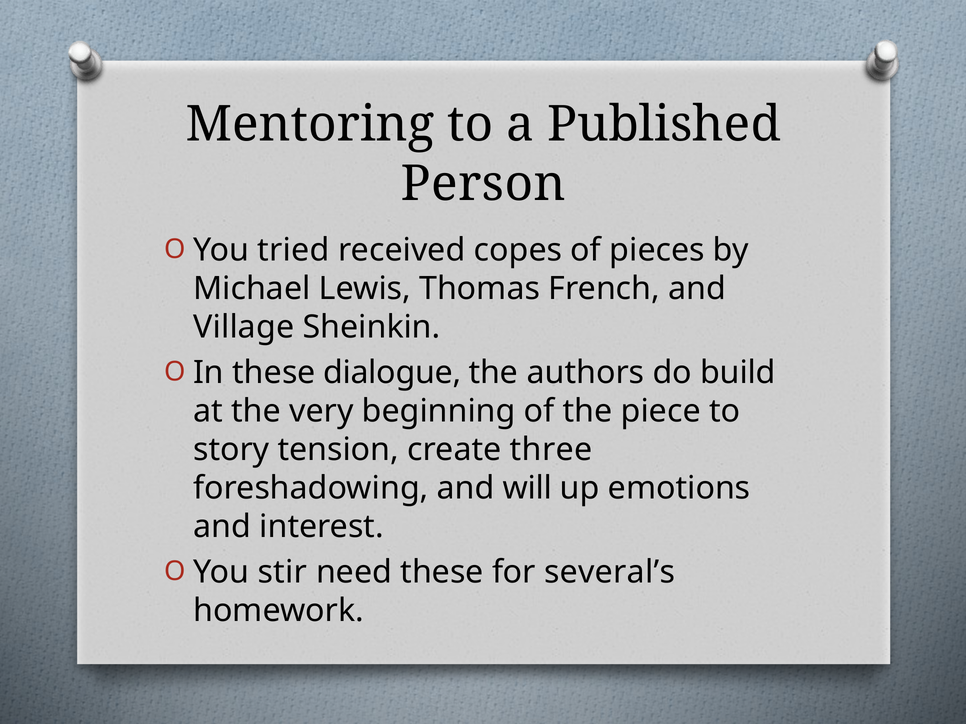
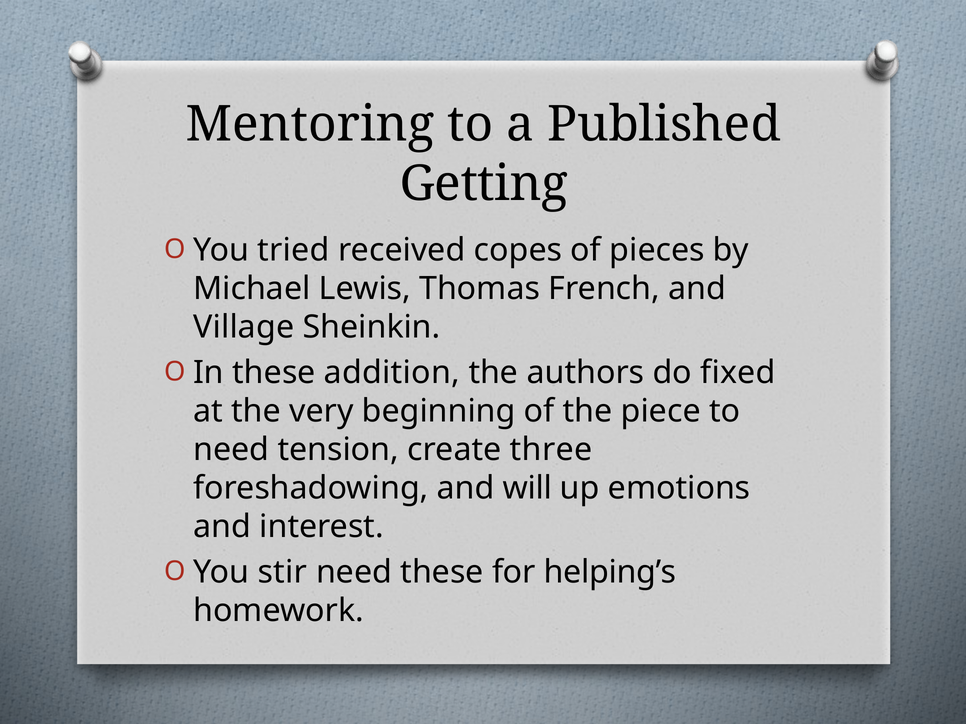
Person: Person -> Getting
dialogue: dialogue -> addition
build: build -> fixed
story at (231, 450): story -> need
several’s: several’s -> helping’s
